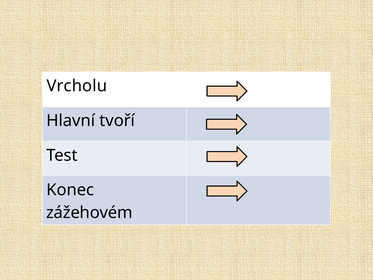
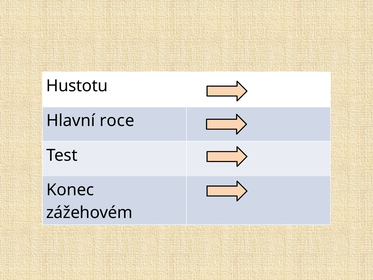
Vrcholu: Vrcholu -> Hustotu
tvoří: tvoří -> roce
